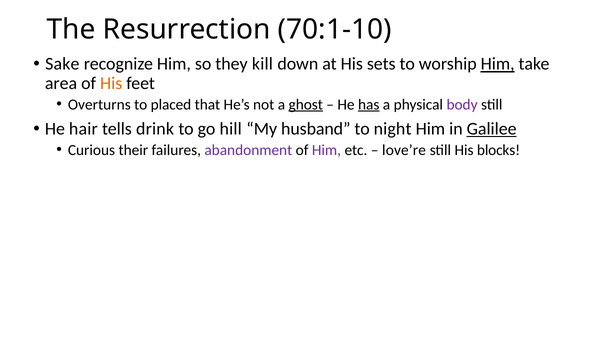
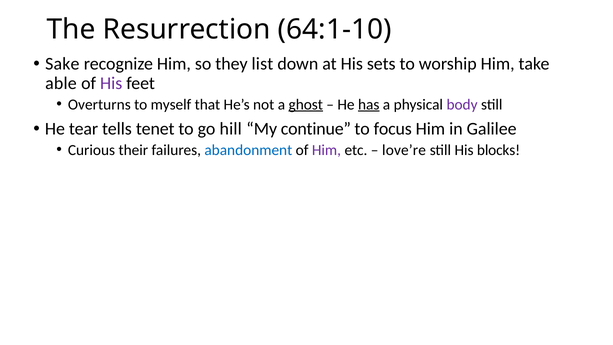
70:1-10: 70:1-10 -> 64:1-10
kill: kill -> list
Him at (498, 64) underline: present -> none
area: area -> able
His at (111, 83) colour: orange -> purple
placed: placed -> myself
hair: hair -> tear
drink: drink -> tenet
husband: husband -> continue
night: night -> focus
Galilee underline: present -> none
abandonment colour: purple -> blue
